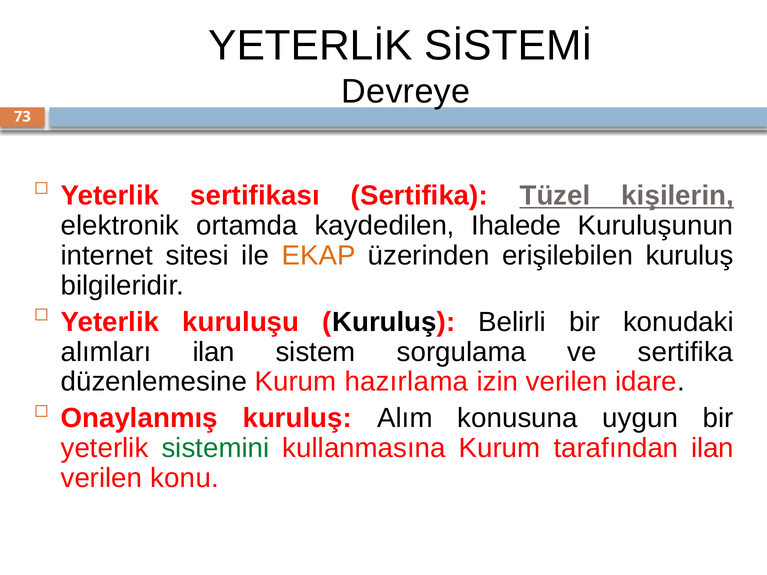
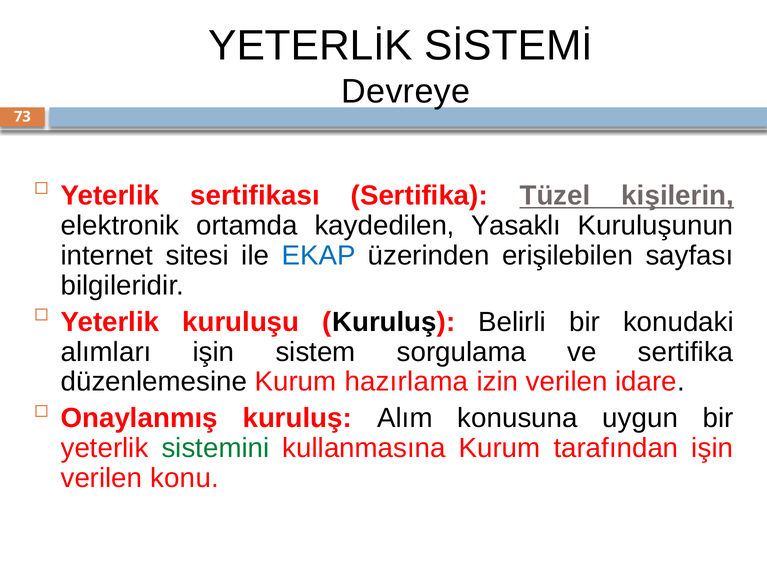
Ihalede: Ihalede -> Yasaklı
EKAP colour: orange -> blue
erişilebilen kuruluş: kuruluş -> sayfası
alımları ilan: ilan -> işin
tarafından ilan: ilan -> işin
